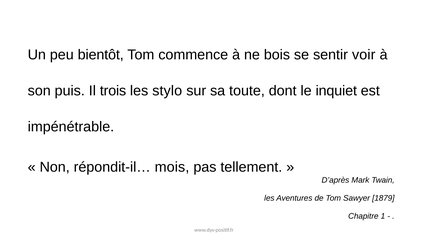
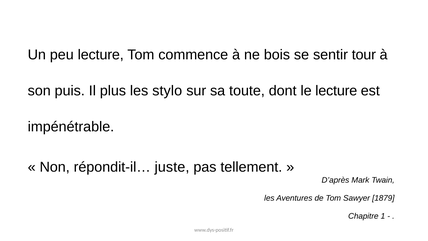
peu bientôt: bientôt -> lecture
voir: voir -> tour
trois: trois -> plus
le inquiet: inquiet -> lecture
mois: mois -> juste
